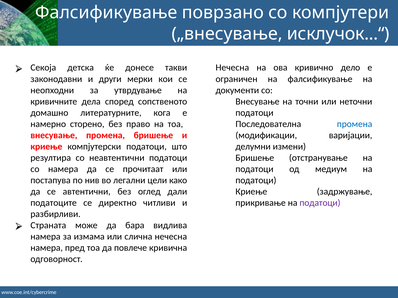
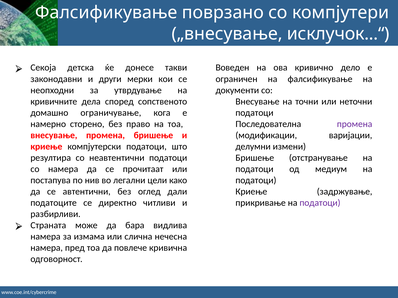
Нечесна at (232, 68): Нечесна -> Воведен
литературните: литературните -> ограничување
промена at (355, 124) colour: blue -> purple
